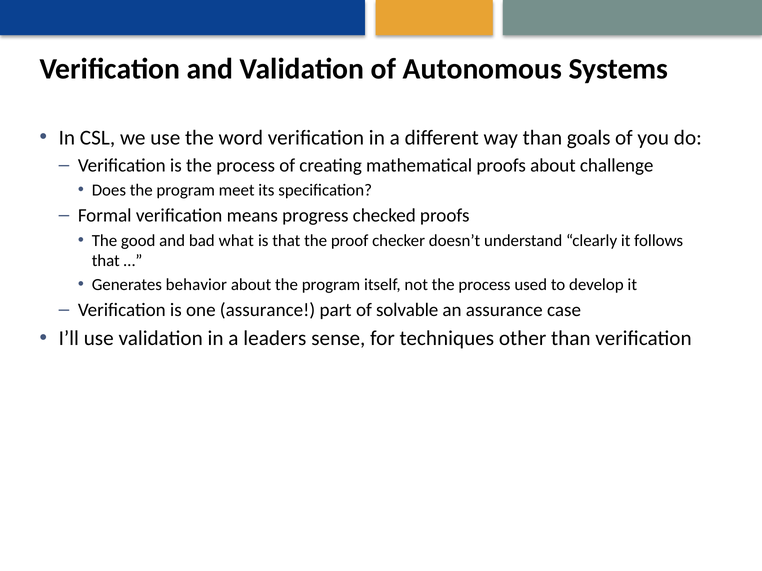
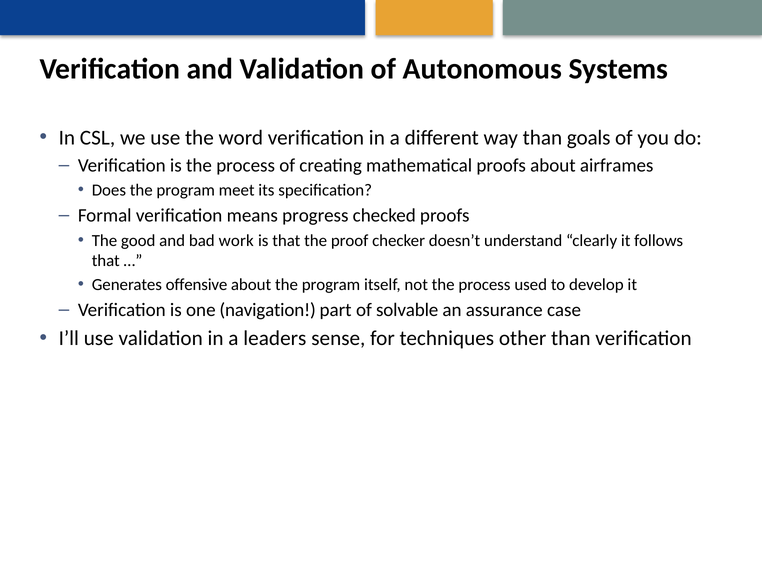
challenge: challenge -> airframes
what: what -> work
behavior: behavior -> offensive
one assurance: assurance -> navigation
